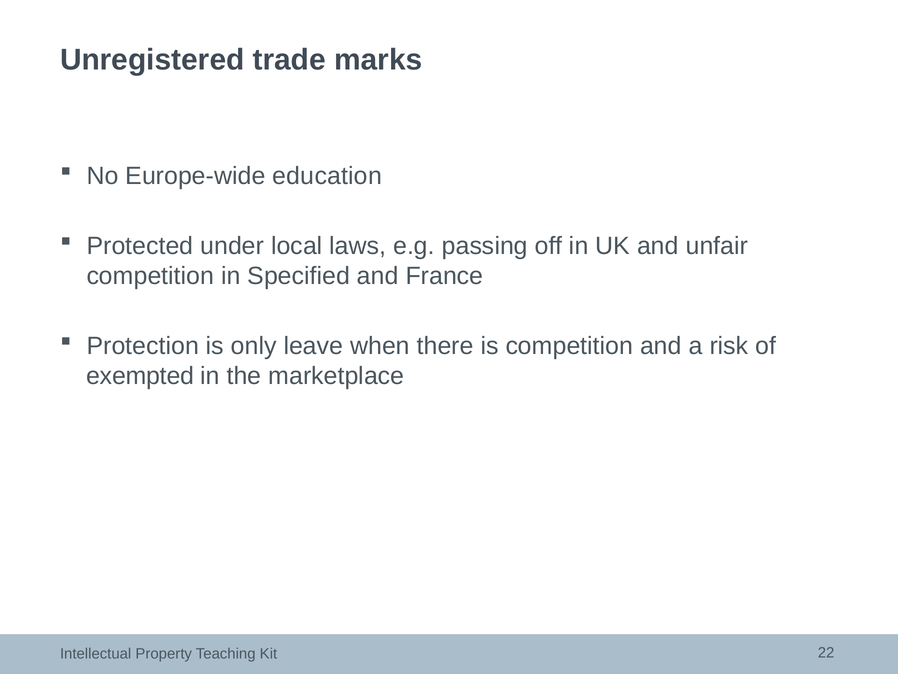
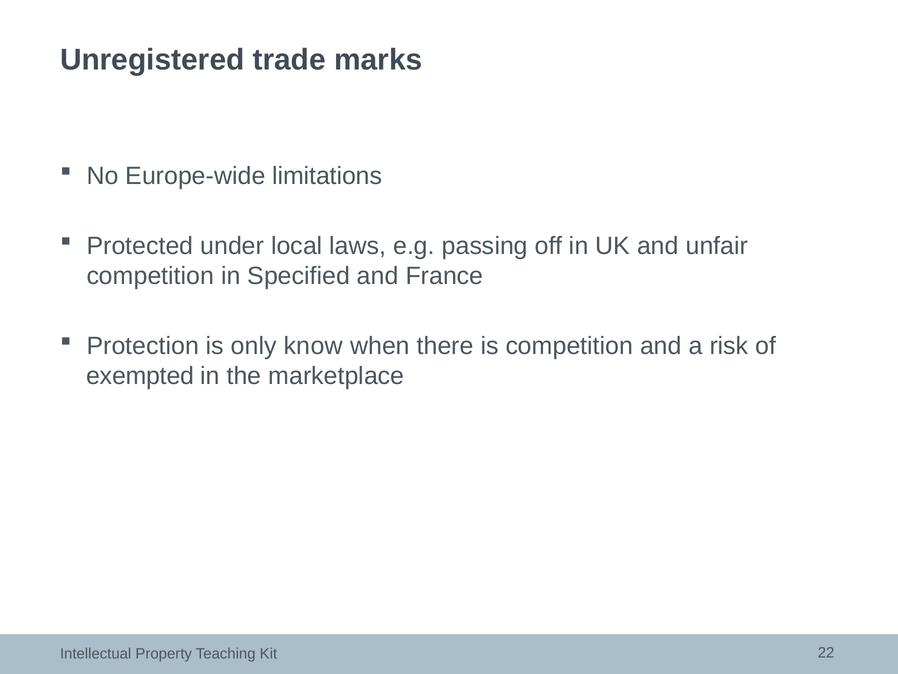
education: education -> limitations
leave: leave -> know
